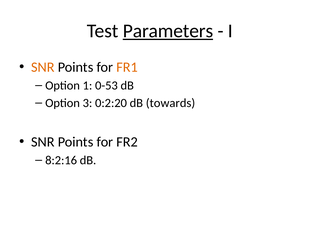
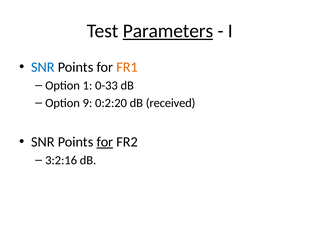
SNR at (43, 67) colour: orange -> blue
0-53: 0-53 -> 0-33
3: 3 -> 9
towards: towards -> received
for at (105, 142) underline: none -> present
8:2:16: 8:2:16 -> 3:2:16
